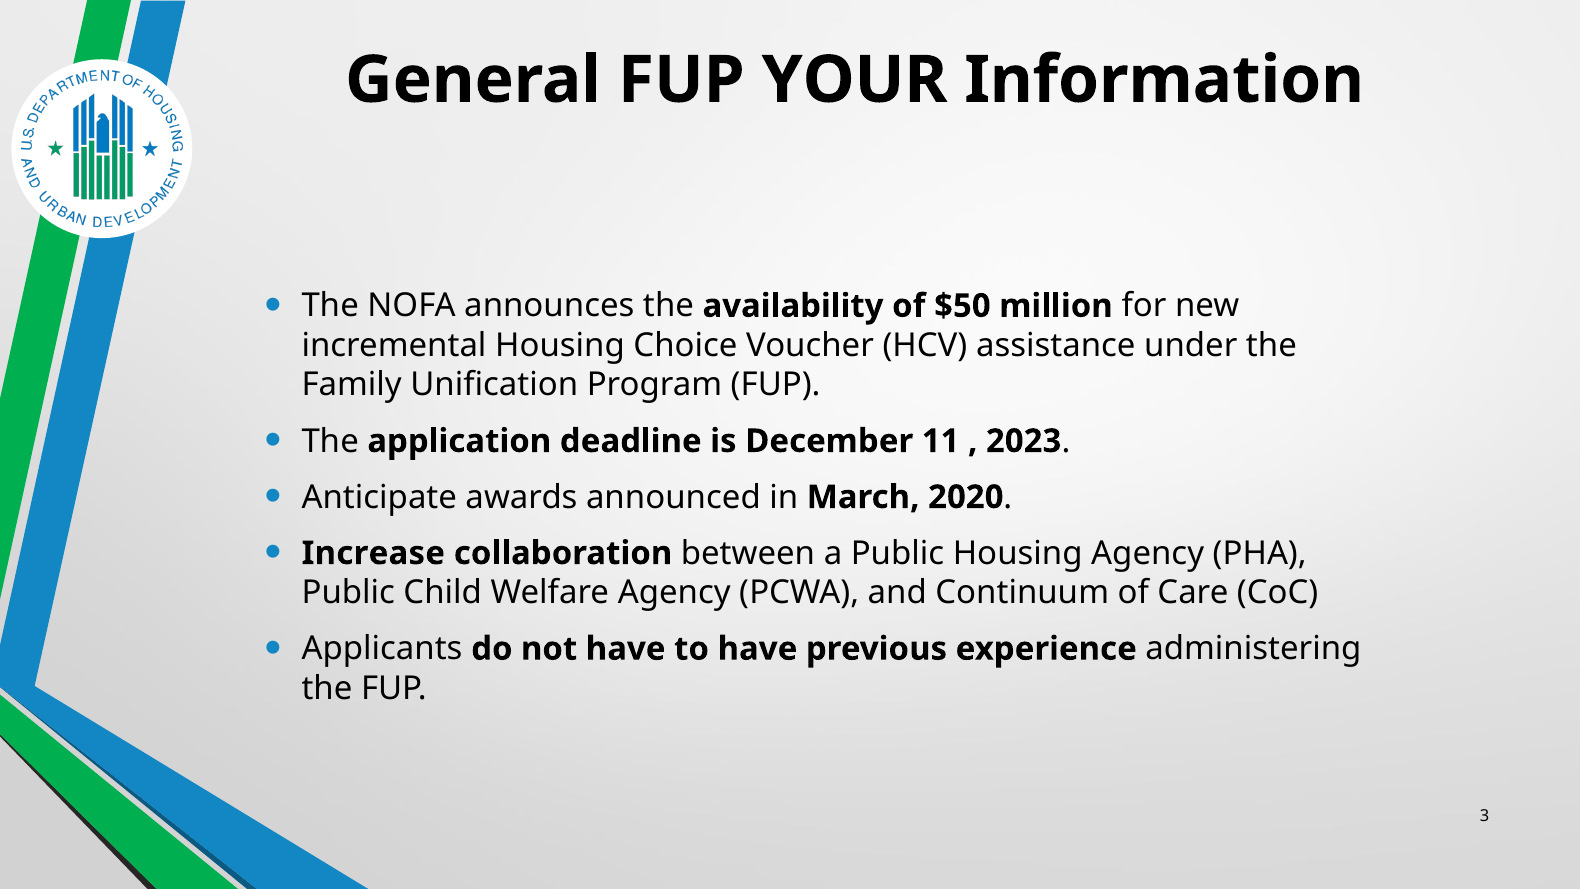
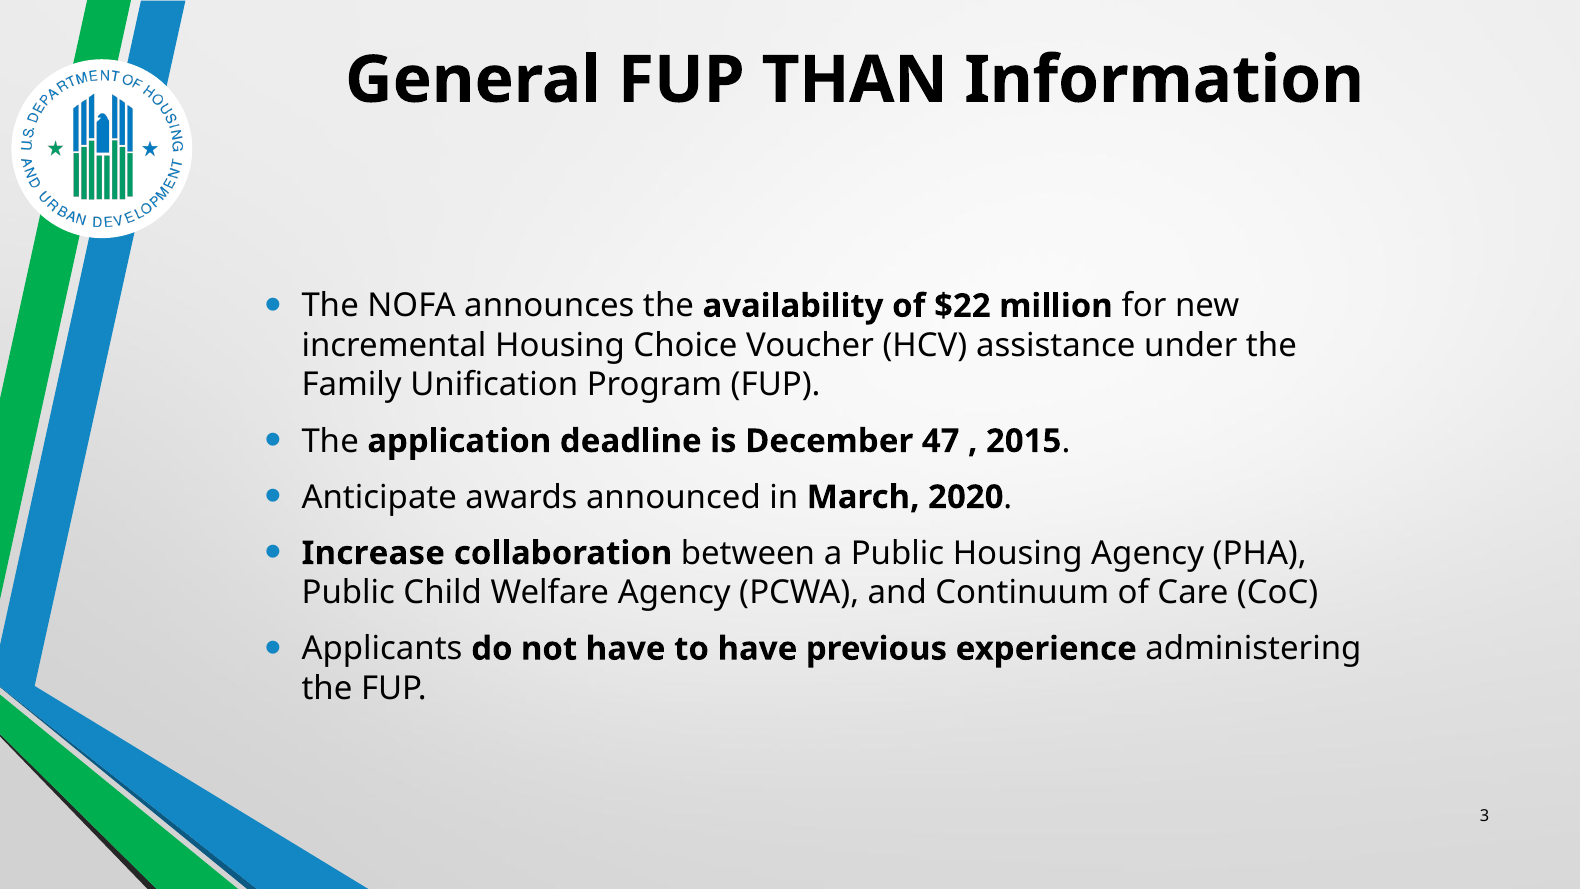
YOUR: YOUR -> THAN
$50: $50 -> $22
11: 11 -> 47
2023: 2023 -> 2015
